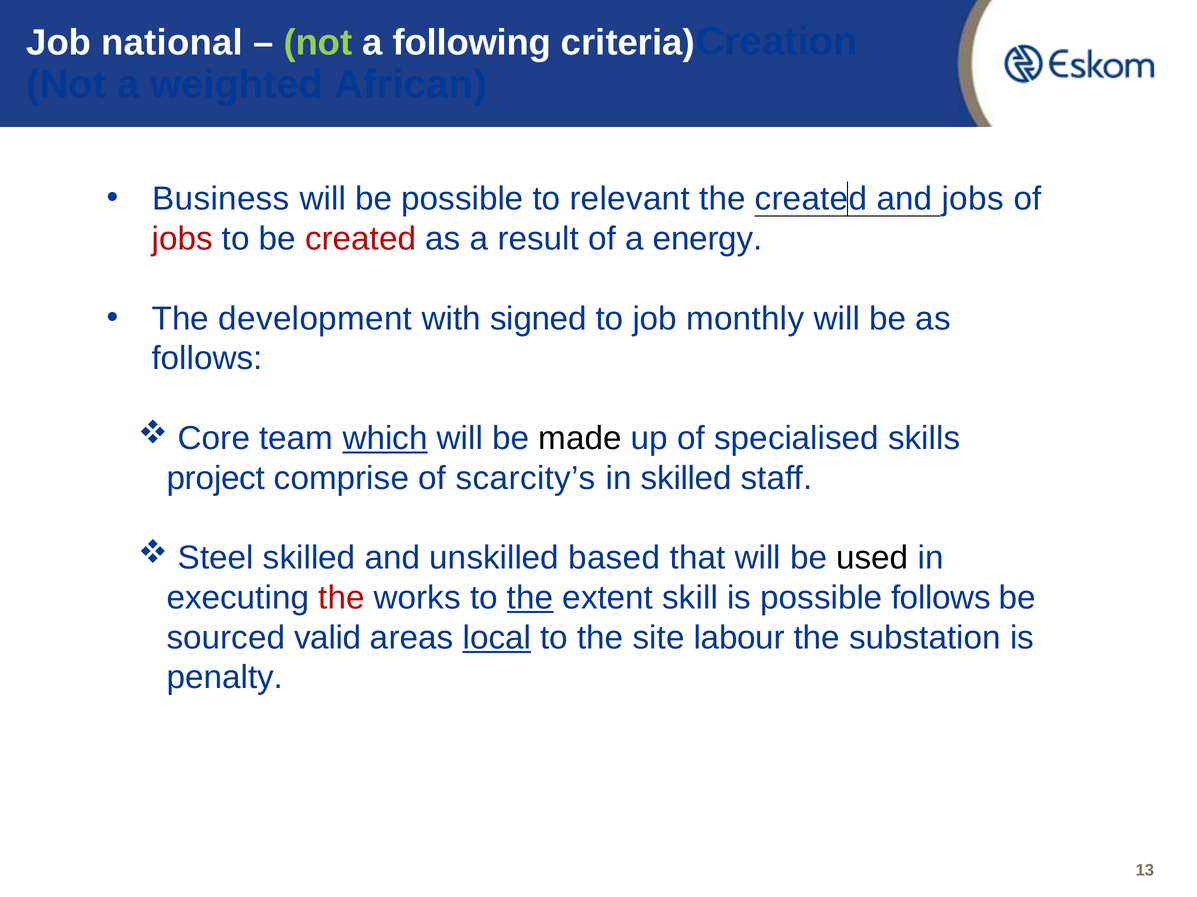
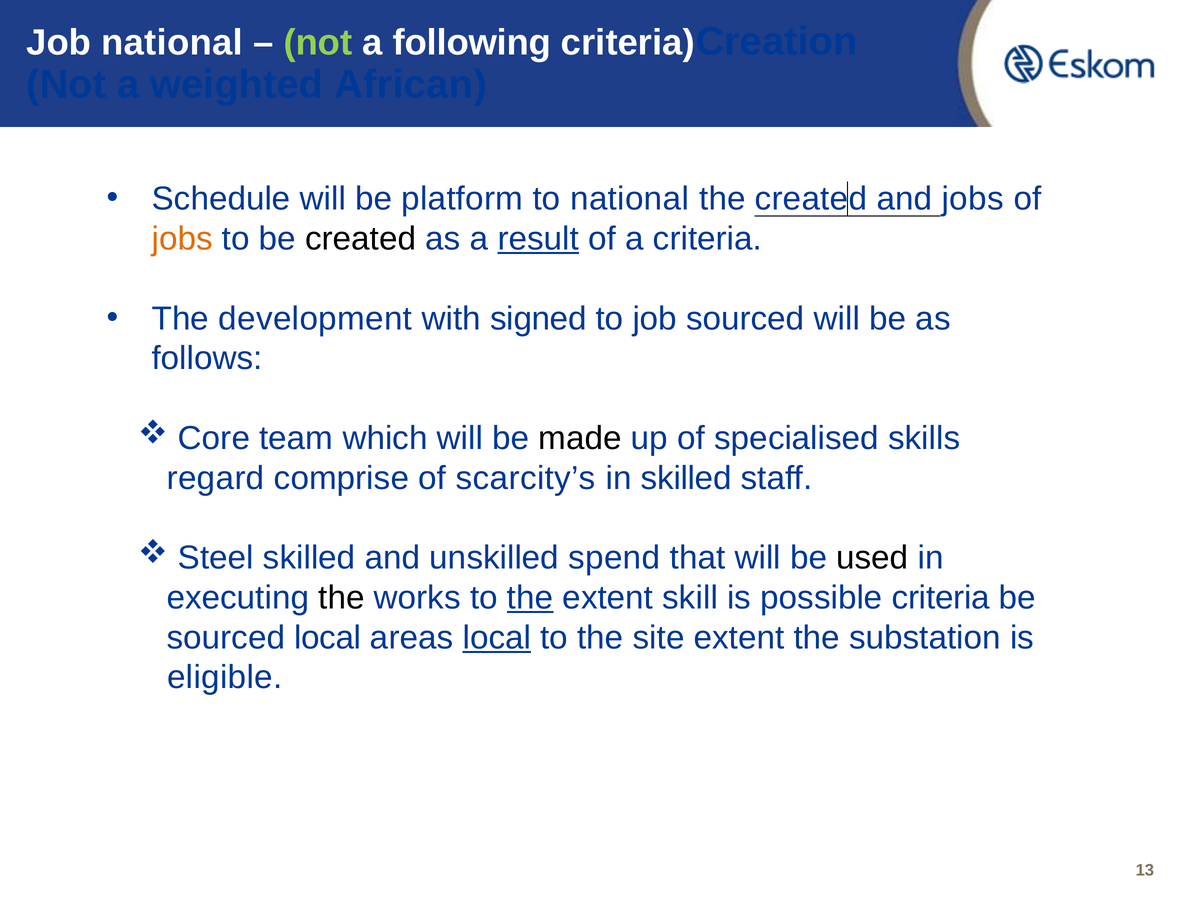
Business: Business -> Schedule
be possible: possible -> platform
to relevant: relevant -> national
jobs at (182, 239) colour: red -> orange
created at (361, 239) colour: red -> black
result underline: none -> present
a energy: energy -> criteria
job monthly: monthly -> sourced
which underline: present -> none
project: project -> regard
based: based -> spend
the at (342, 598) colour: red -> black
possible follows: follows -> criteria
sourced valid: valid -> local
site labour: labour -> extent
penalty: penalty -> eligible
